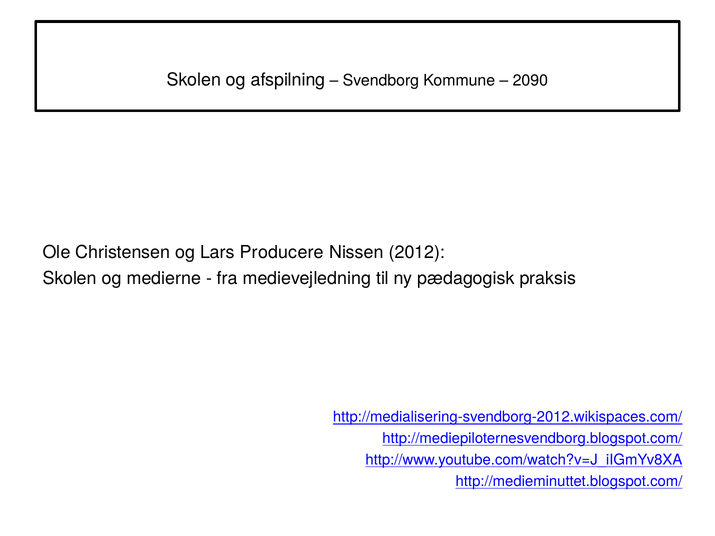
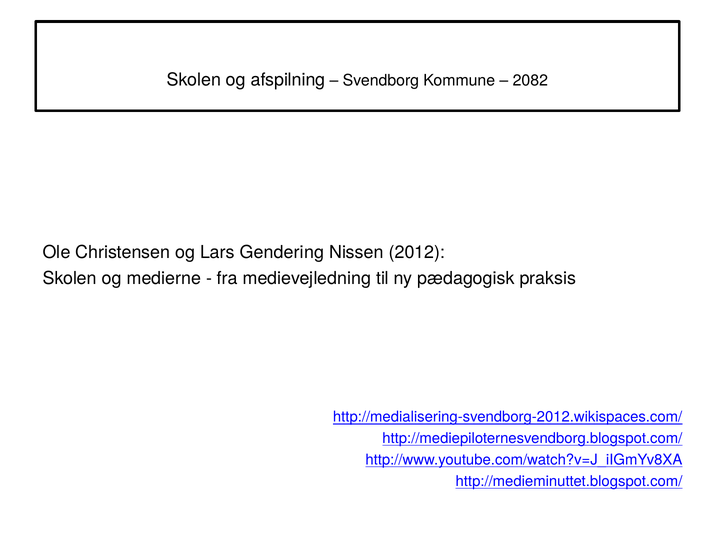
2090: 2090 -> 2082
Producere: Producere -> Gendering
